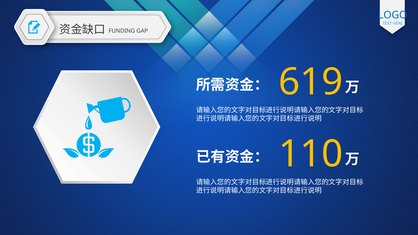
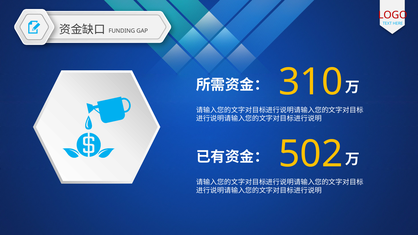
LOGO colour: blue -> red
619: 619 -> 310
110: 110 -> 502
